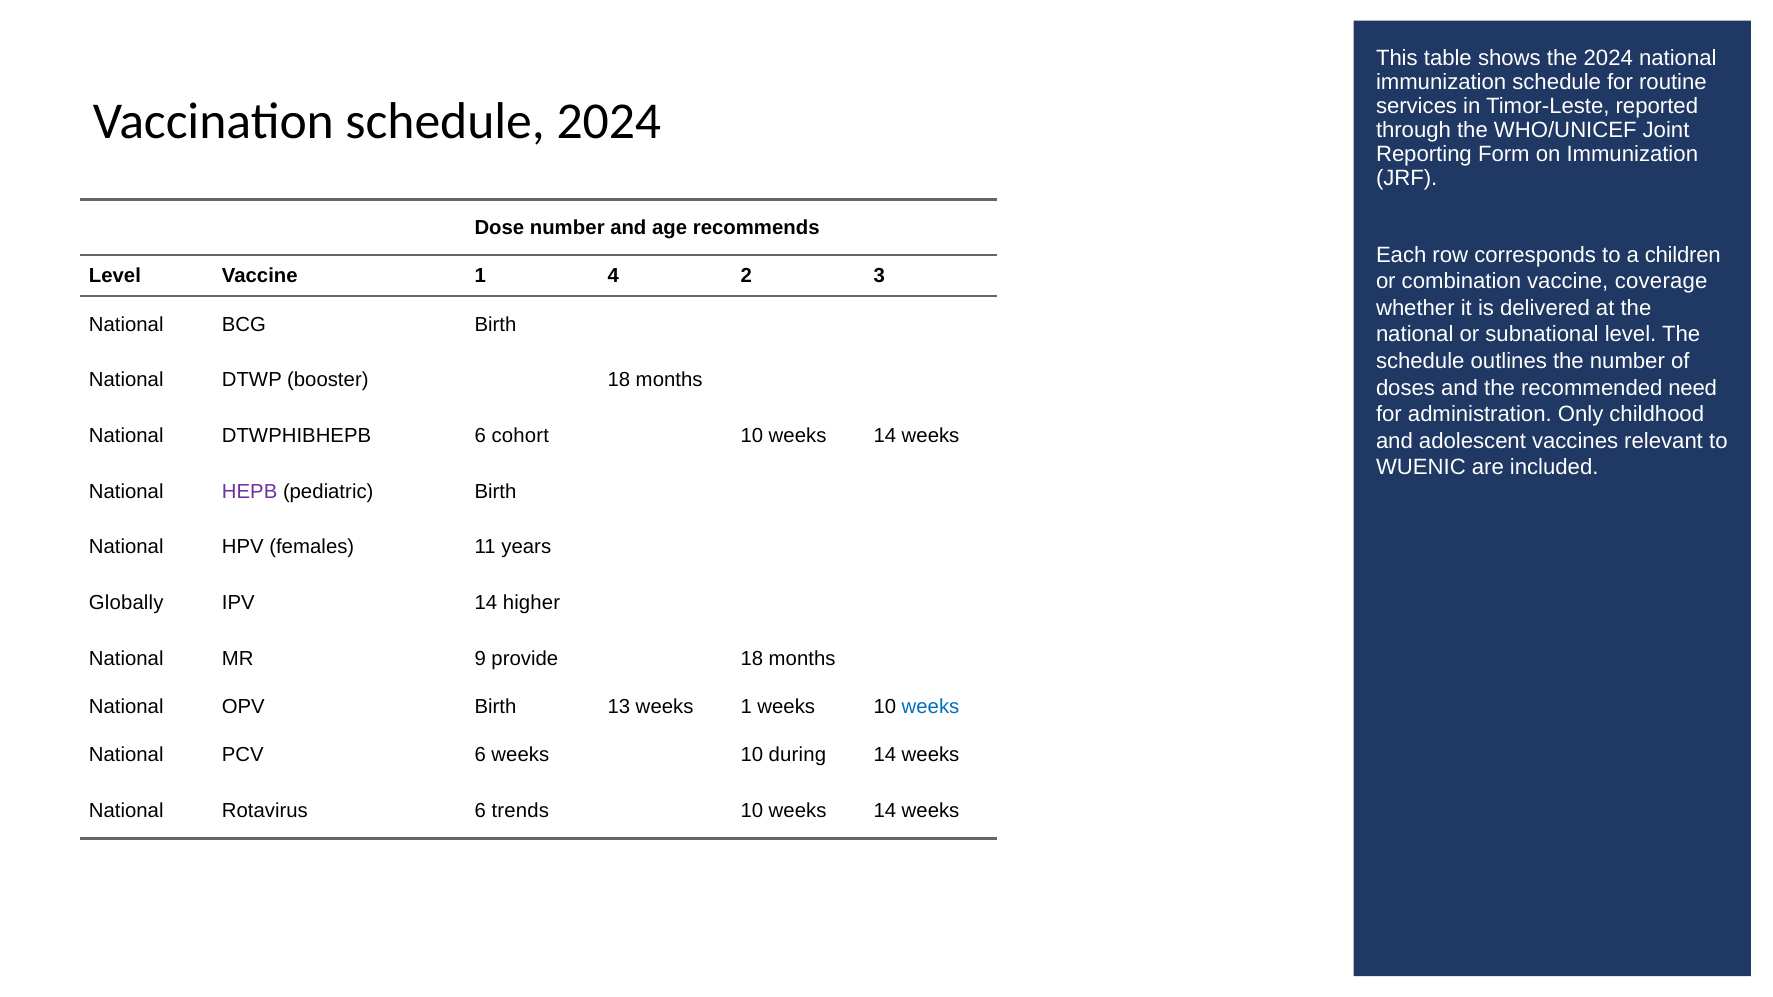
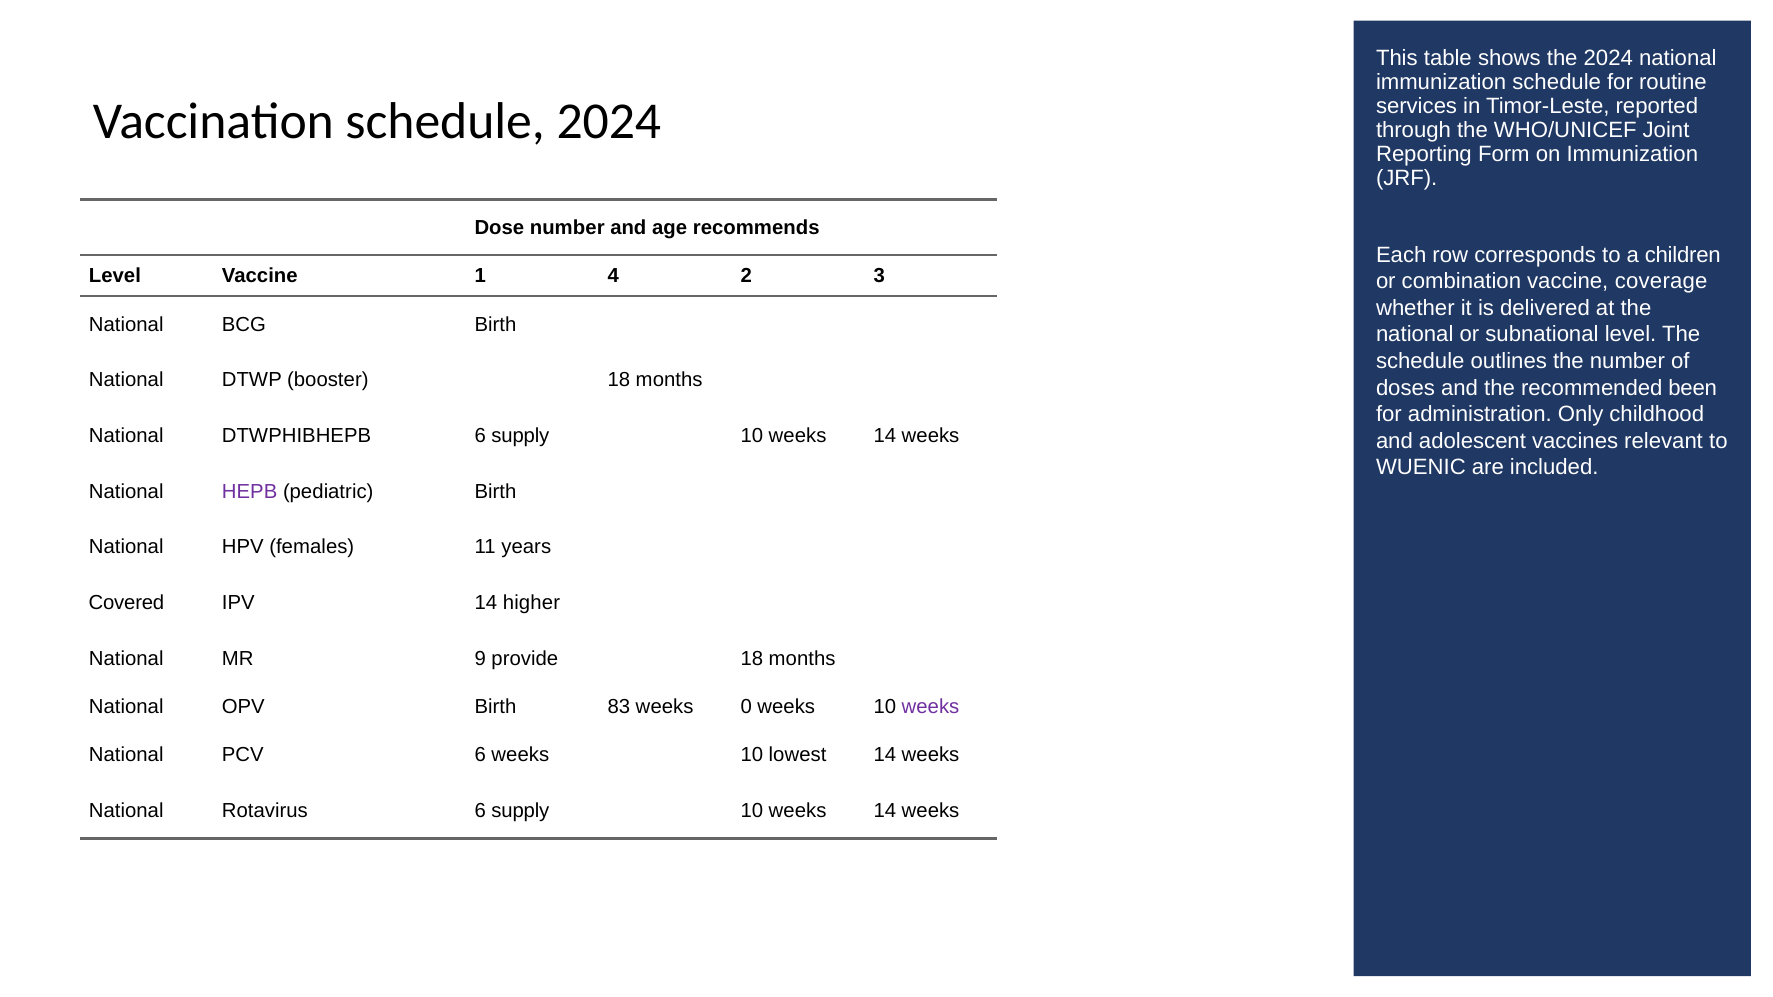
need: need -> been
DTWPHIBHEPB 6 cohort: cohort -> supply
Globally: Globally -> Covered
13: 13 -> 83
weeks 1: 1 -> 0
weeks at (931, 707) colour: blue -> purple
during: during -> lowest
Rotavirus 6 trends: trends -> supply
